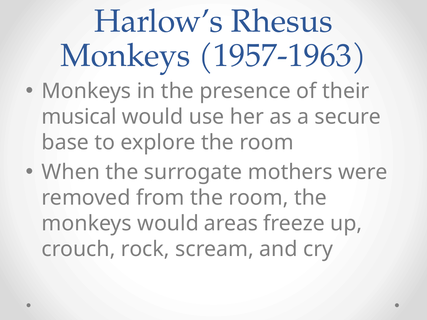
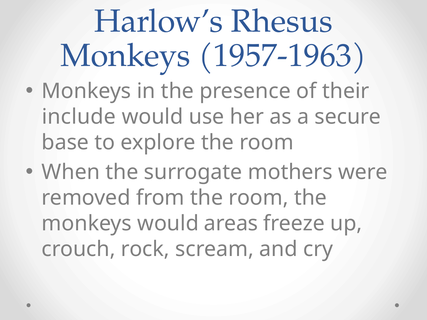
musical: musical -> include
